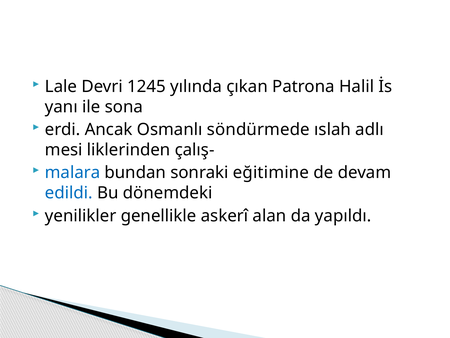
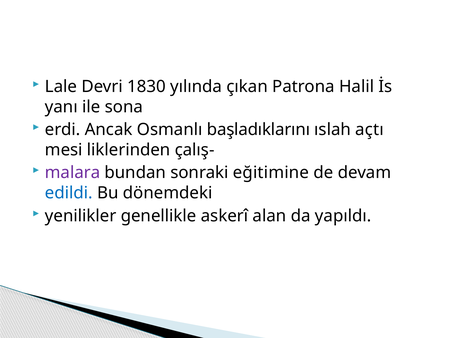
1245: 1245 -> 1830
söndürmede: söndürmede -> başladıklarını
adlı: adlı -> açtı
malara colour: blue -> purple
